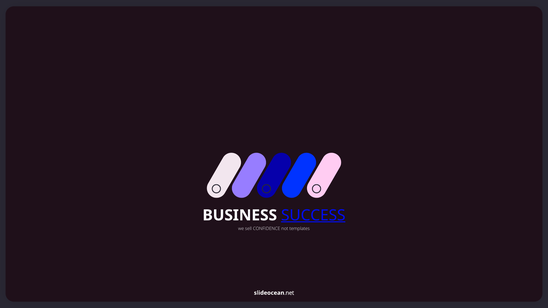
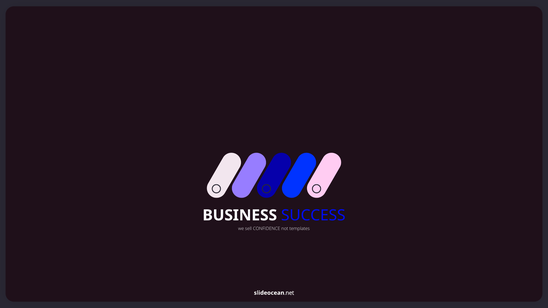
SUCCESS underline: present -> none
